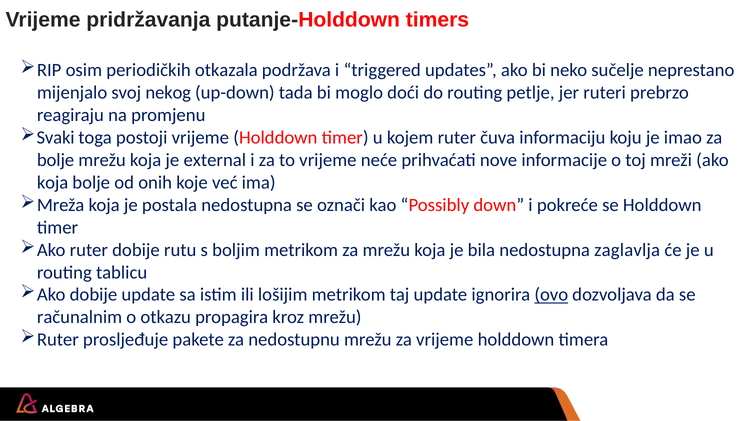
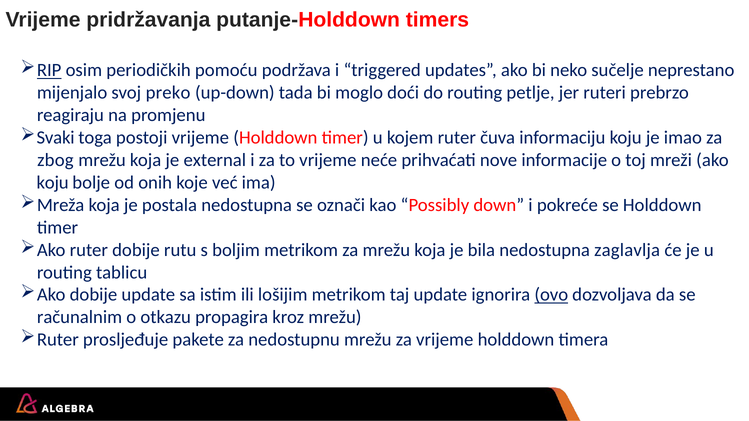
RIP underline: none -> present
otkazala: otkazala -> pomoću
nekog: nekog -> preko
bolje at (56, 160): bolje -> zbog
koja at (53, 183): koja -> koju
